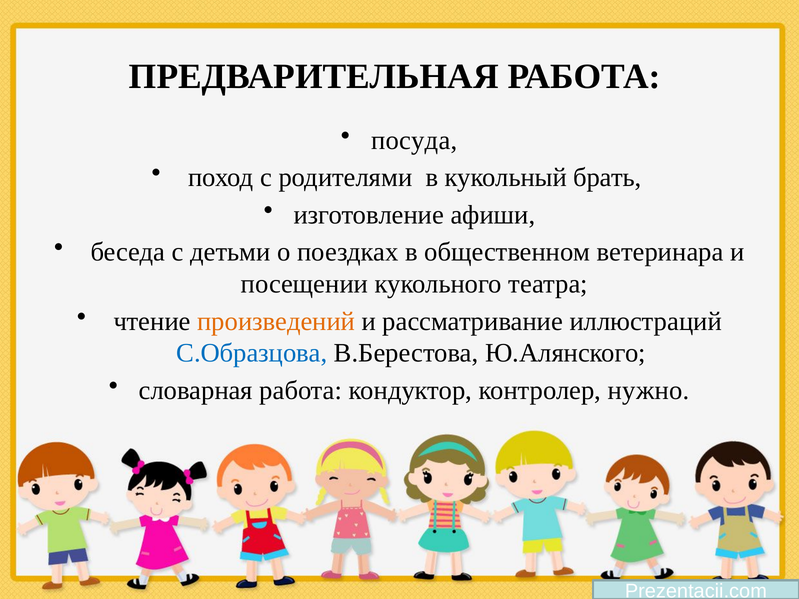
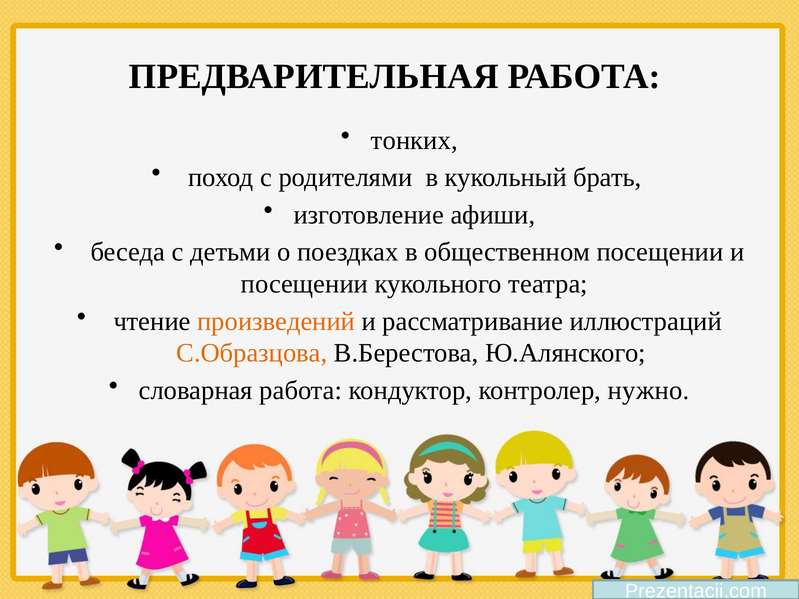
посуда: посуда -> тонких
общественном ветеринара: ветеринара -> посещении
С.Образцова colour: blue -> orange
